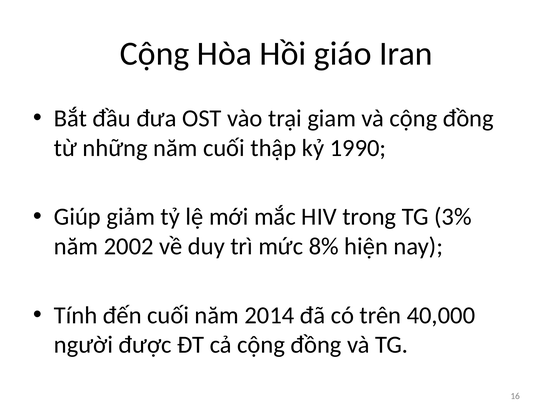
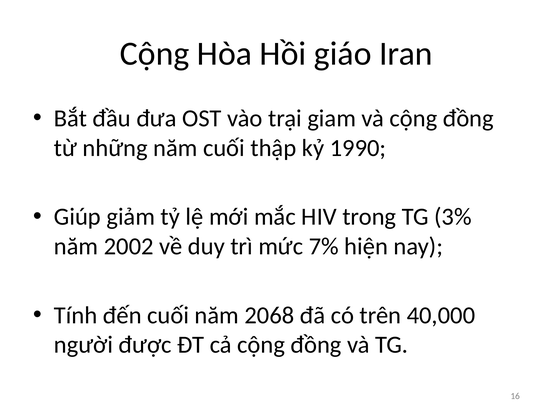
8%: 8% -> 7%
2014: 2014 -> 2068
